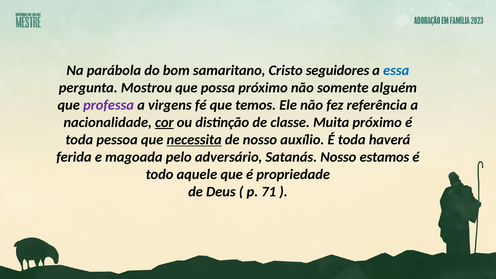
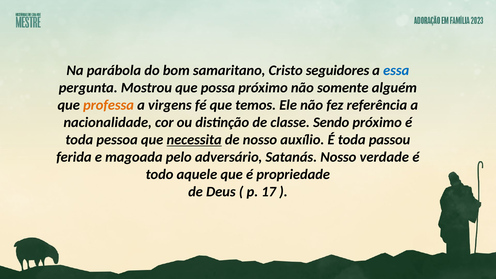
professa colour: purple -> orange
cor underline: present -> none
Muita: Muita -> Sendo
haverá: haverá -> passou
estamos: estamos -> verdade
71: 71 -> 17
